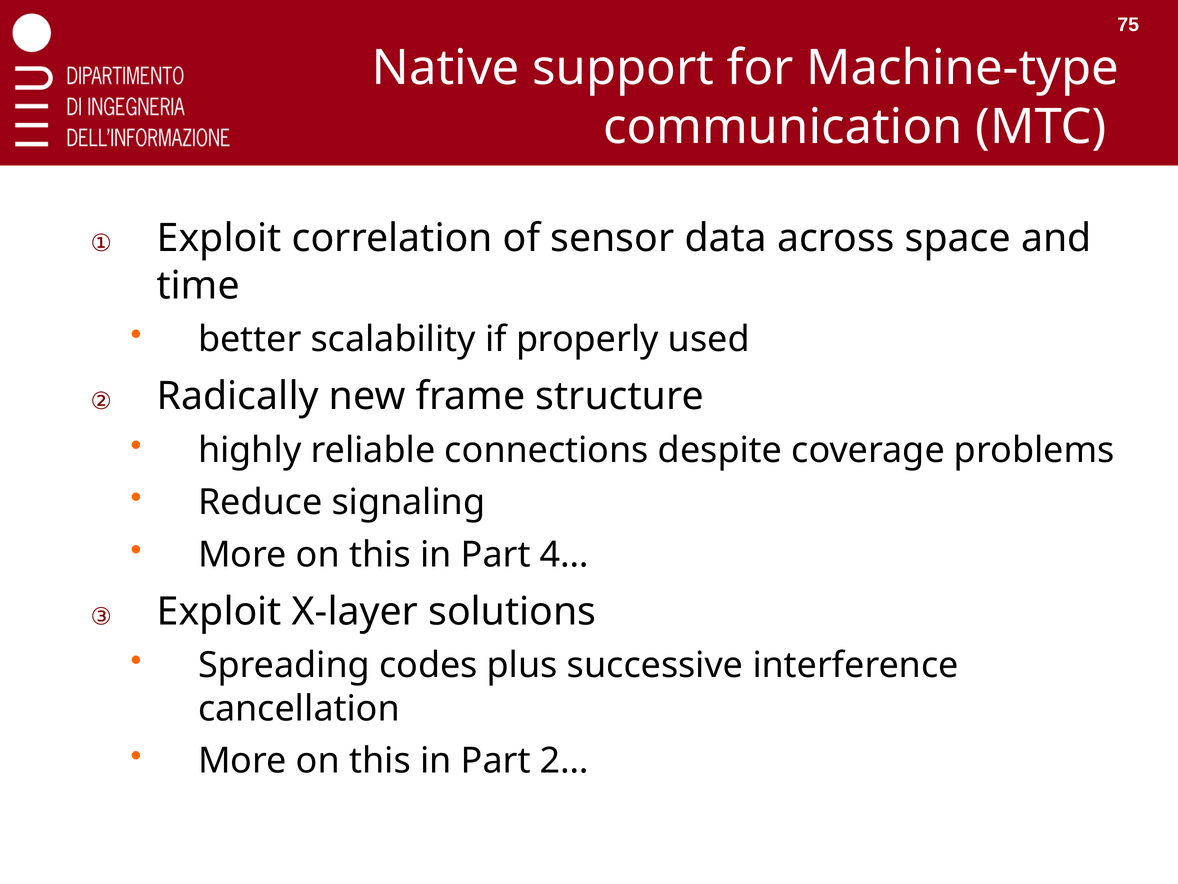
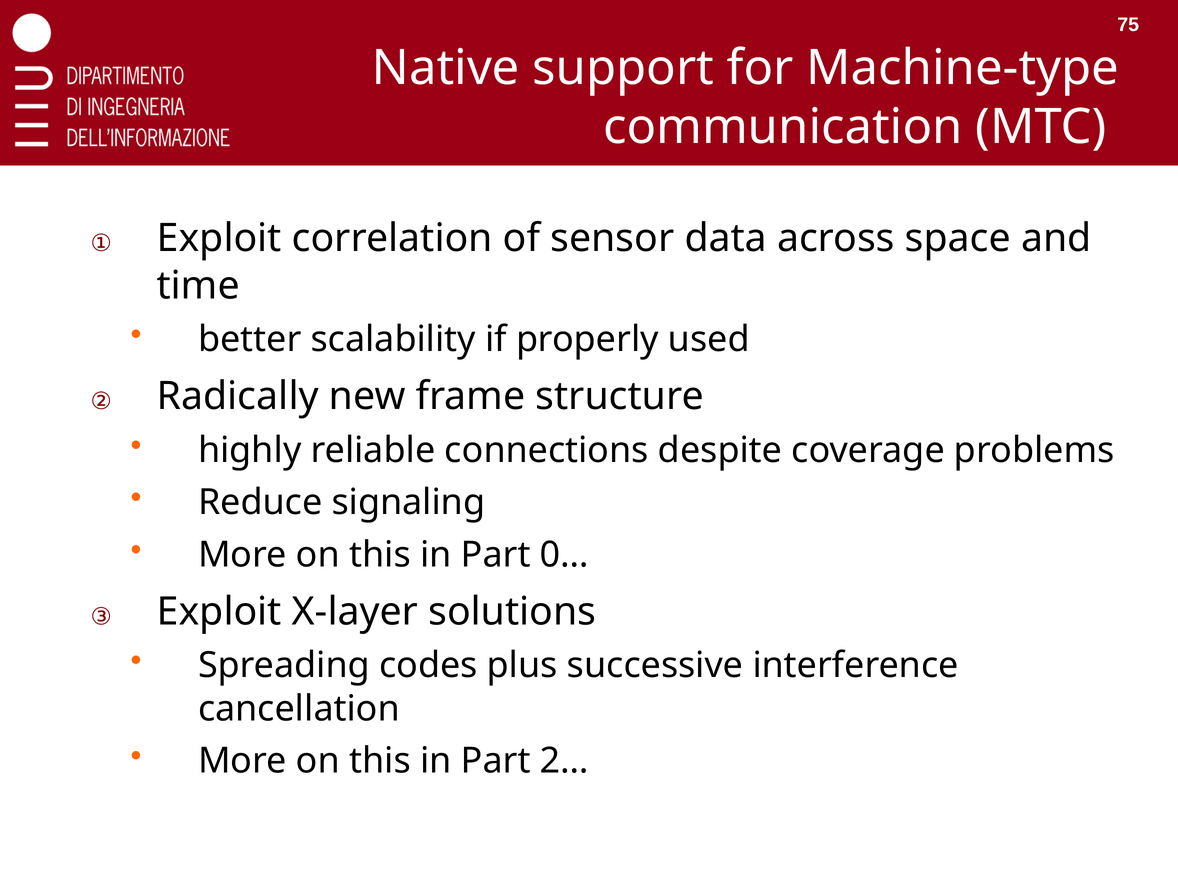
4…: 4… -> 0…
